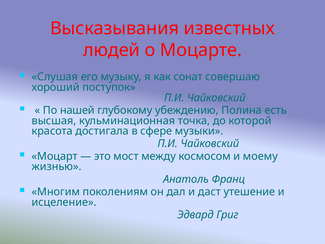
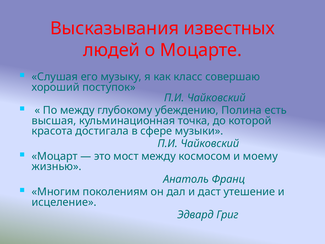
сонат: сонат -> класс
По нашей: нашей -> между
